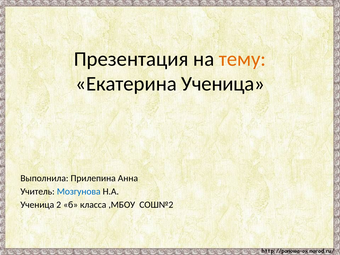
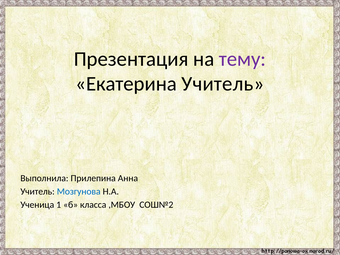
тему colour: orange -> purple
Екатерина Ученица: Ученица -> Учитель
2: 2 -> 1
